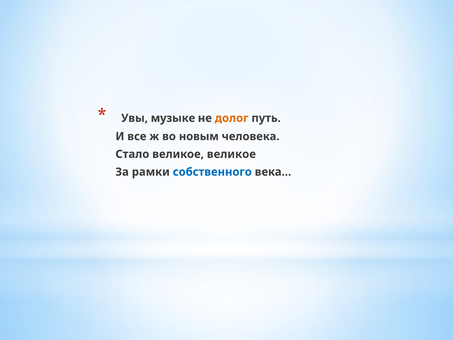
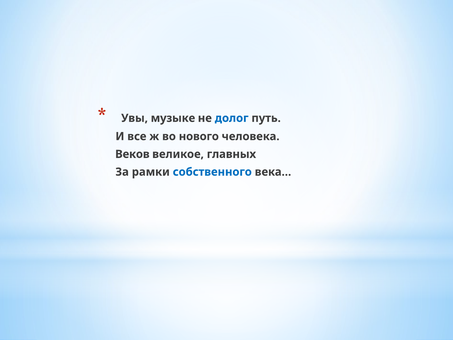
долог colour: orange -> blue
новым: новым -> нового
Стало: Стало -> Веков
великое великое: великое -> главных
